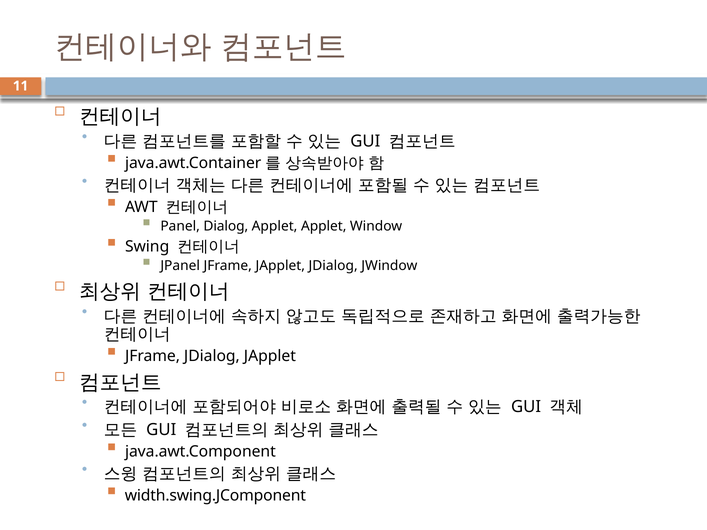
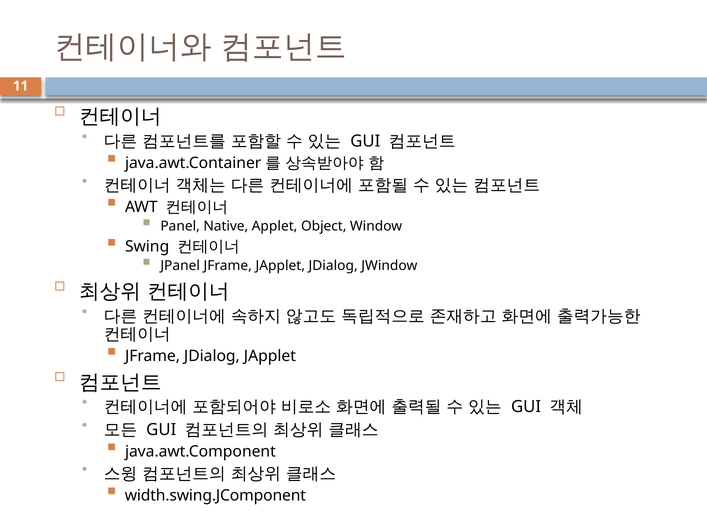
Dialog: Dialog -> Native
Applet Applet: Applet -> Object
